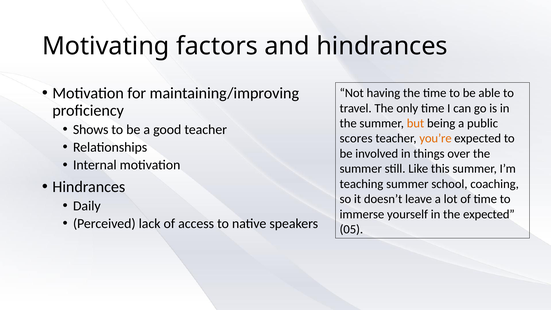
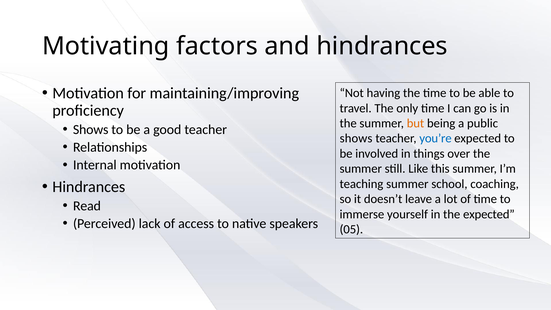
scores at (356, 138): scores -> shows
you’re colour: orange -> blue
Daily: Daily -> Read
